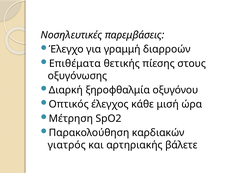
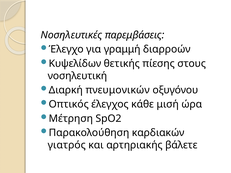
Επιθέματα: Επιθέματα -> Κυψελίδων
οξυγόνωσης: οξυγόνωσης -> νοσηλευτική
ξηροφθαλμία: ξηροφθαλμία -> πνευμονικών
